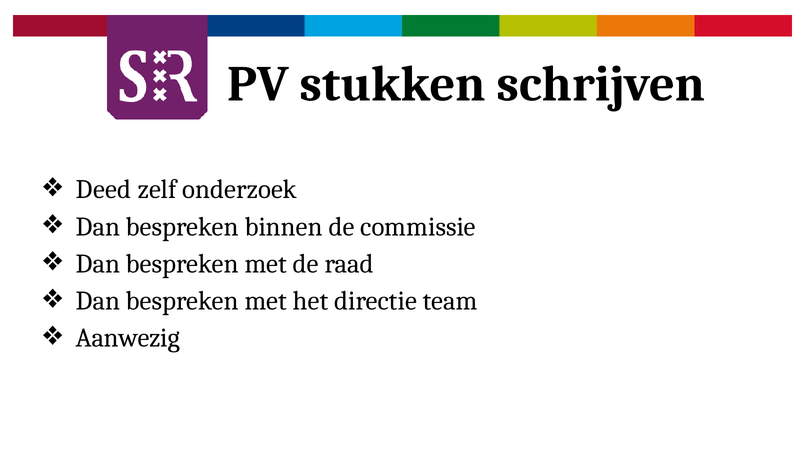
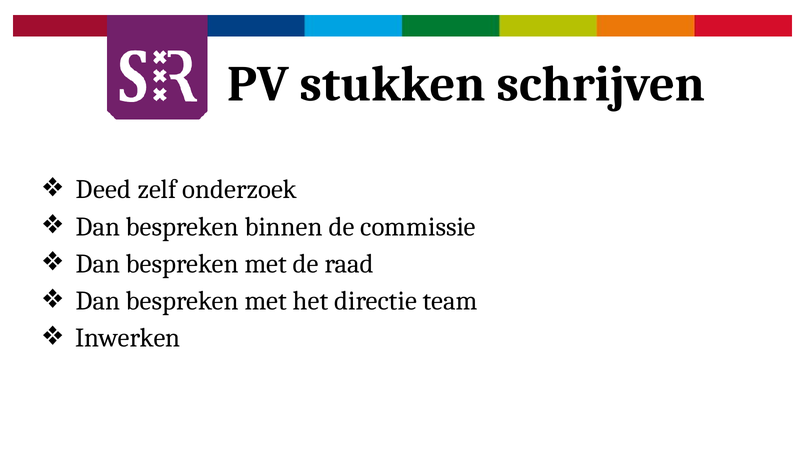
Aanwezig: Aanwezig -> Inwerken
